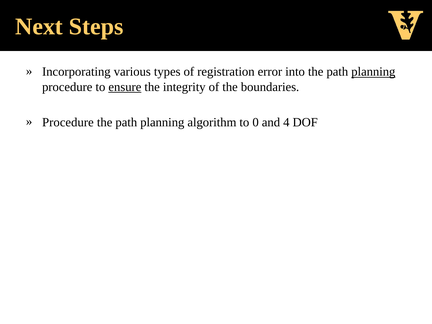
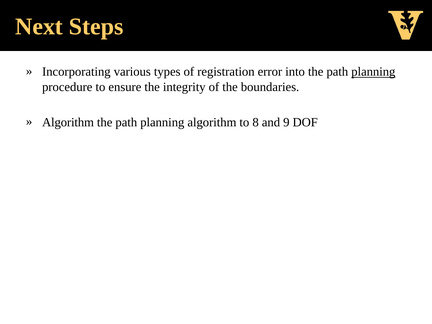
ensure underline: present -> none
Procedure at (68, 122): Procedure -> Algorithm
0: 0 -> 8
4: 4 -> 9
